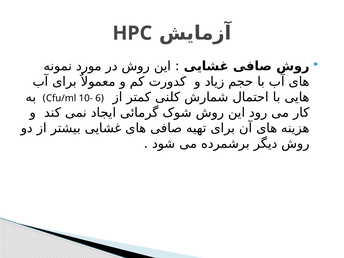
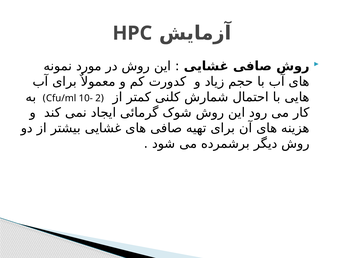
6: 6 -> 2
